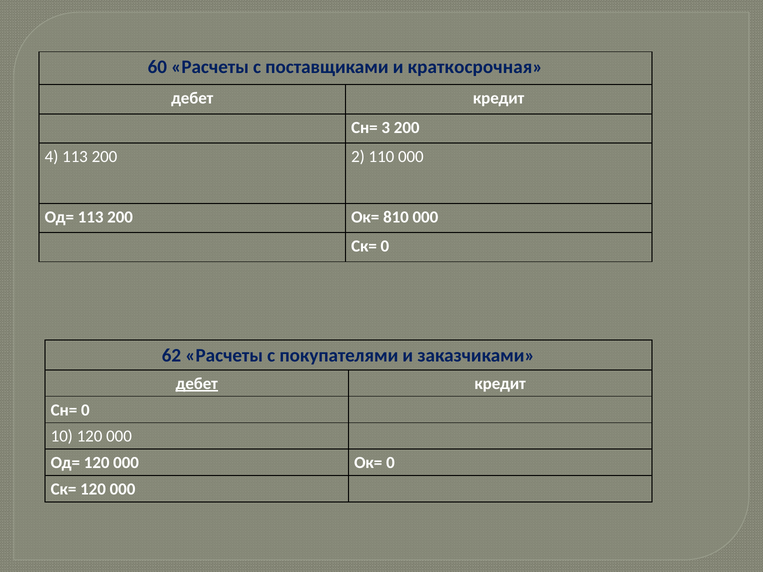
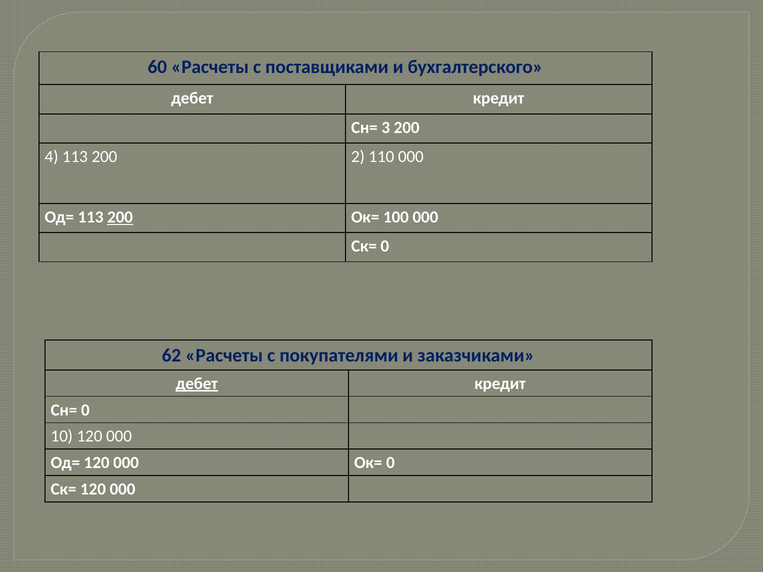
краткосрочная: краткосрочная -> бухгалтерского
200 at (120, 217) underline: none -> present
810: 810 -> 100
